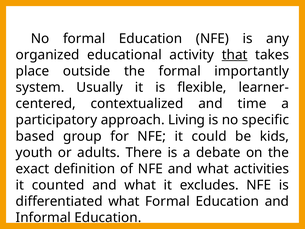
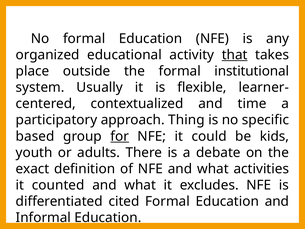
importantly: importantly -> institutional
Living: Living -> Thing
for underline: none -> present
differentiated what: what -> cited
